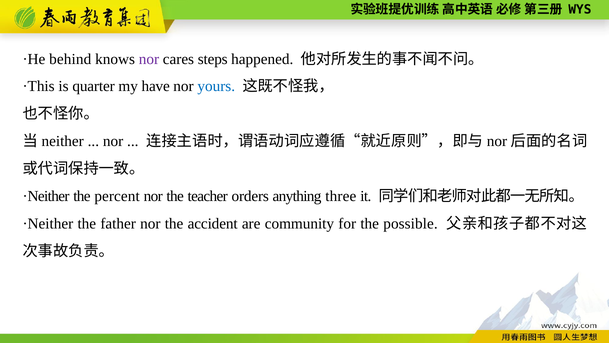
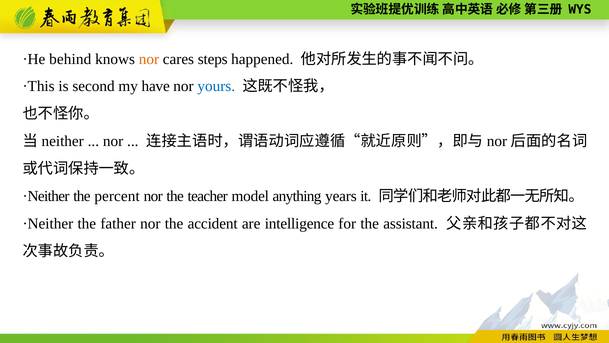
nor at (149, 59) colour: purple -> orange
quarter: quarter -> second
orders: orders -> model
three: three -> years
community: community -> intelligence
possible: possible -> assistant
